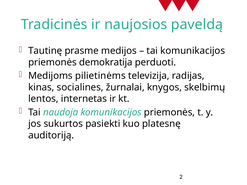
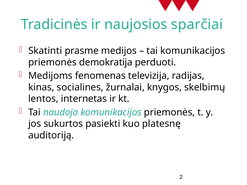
paveldą: paveldą -> sparčiai
Tautinę: Tautinę -> Skatinti
pilietinėms: pilietinėms -> fenomenas
